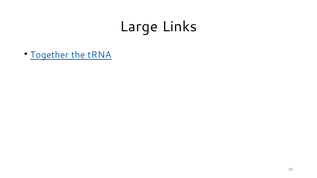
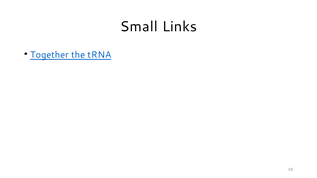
Large: Large -> Small
